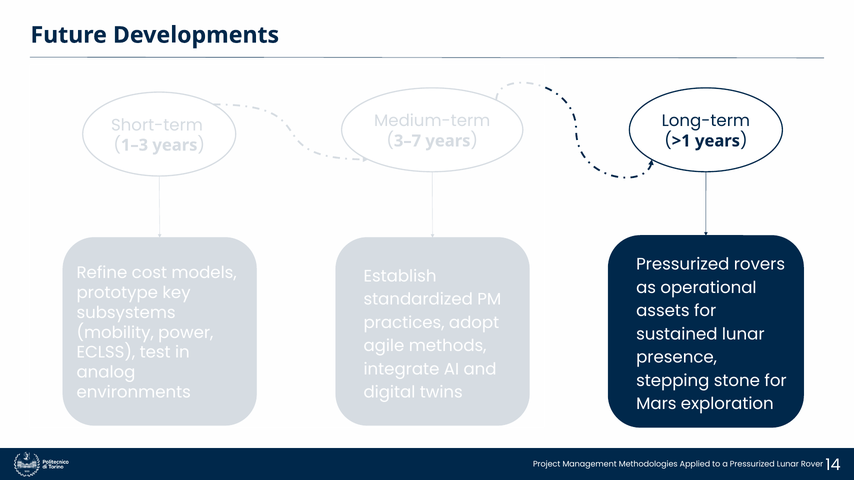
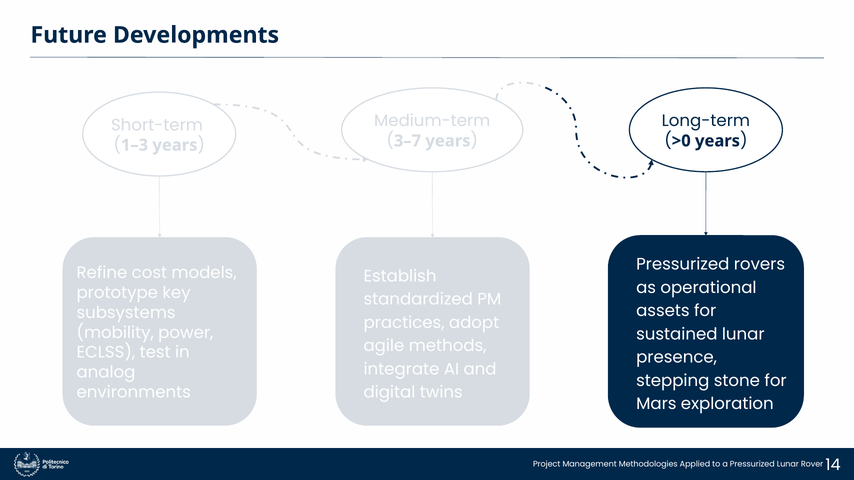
>1: >1 -> >0
